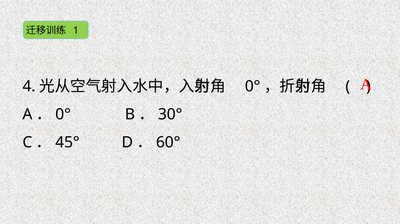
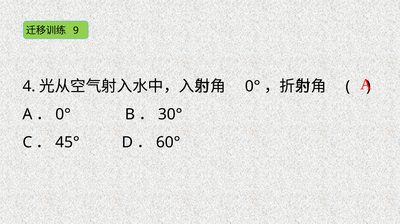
1: 1 -> 9
